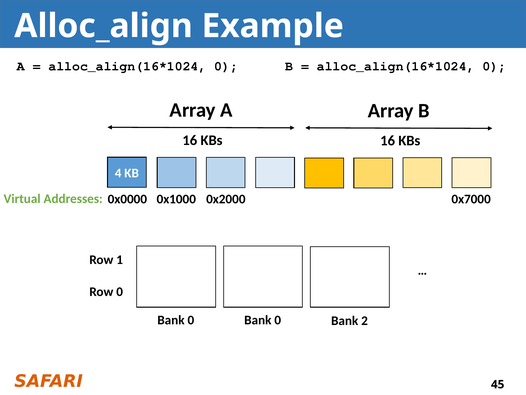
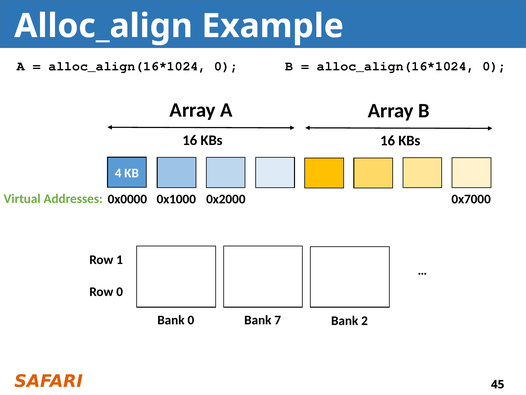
0 Bank 0: 0 -> 7
